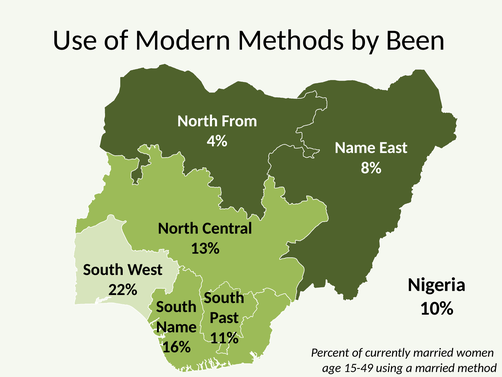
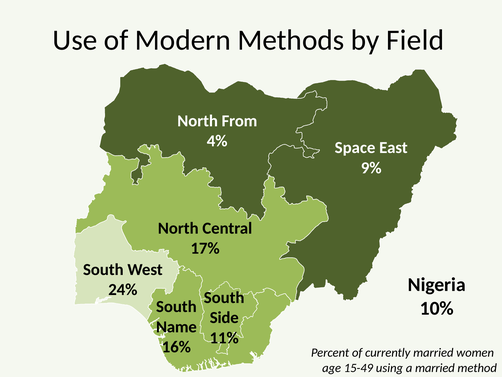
Been: Been -> Field
Name at (355, 148): Name -> Space
8%: 8% -> 9%
13%: 13% -> 17%
22%: 22% -> 24%
Past: Past -> Side
